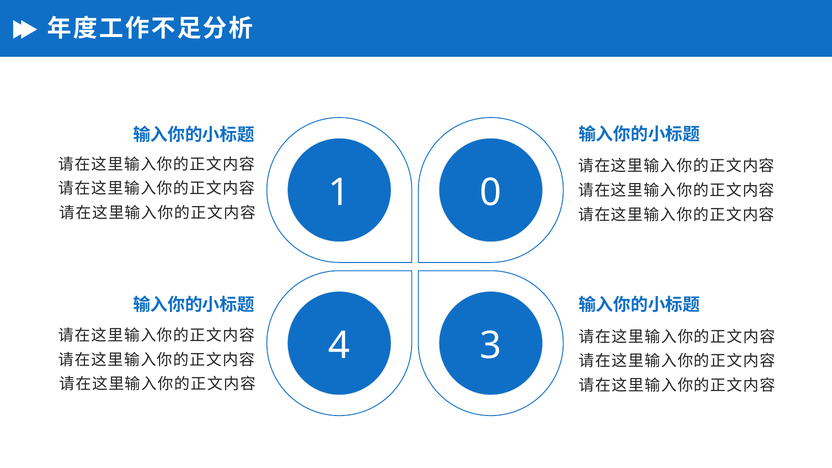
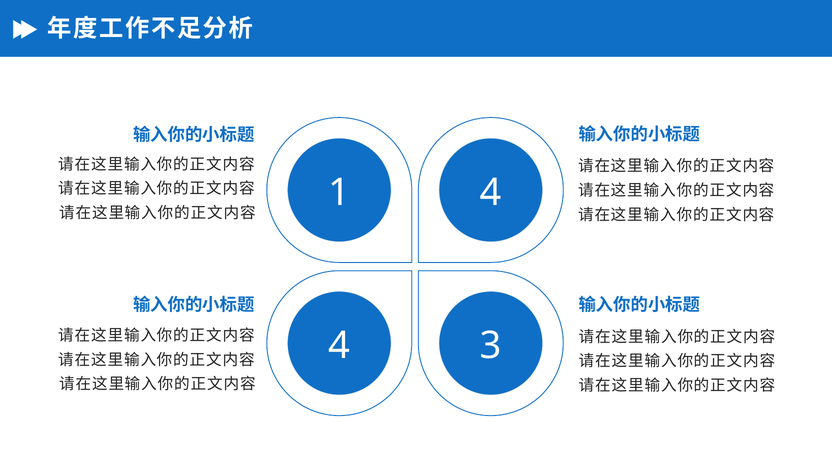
1 0: 0 -> 4
